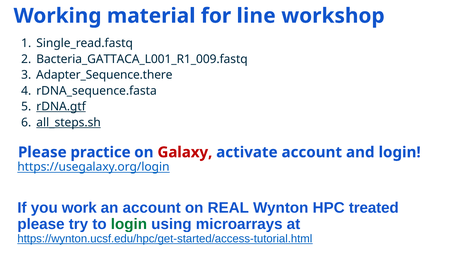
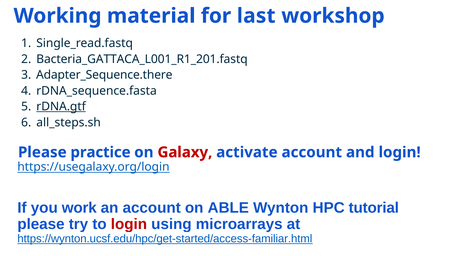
line: line -> last
Bacteria_GATTACA_L001_R1_009.fastq: Bacteria_GATTACA_L001_R1_009.fastq -> Bacteria_GATTACA_L001_R1_201.fastq
all_steps.sh underline: present -> none
REAL: REAL -> ABLE
treated: treated -> tutorial
login at (129, 224) colour: green -> red
https://wynton.ucsf.edu/hpc/get-started/access-tutorial.html: https://wynton.ucsf.edu/hpc/get-started/access-tutorial.html -> https://wynton.ucsf.edu/hpc/get-started/access-familiar.html
